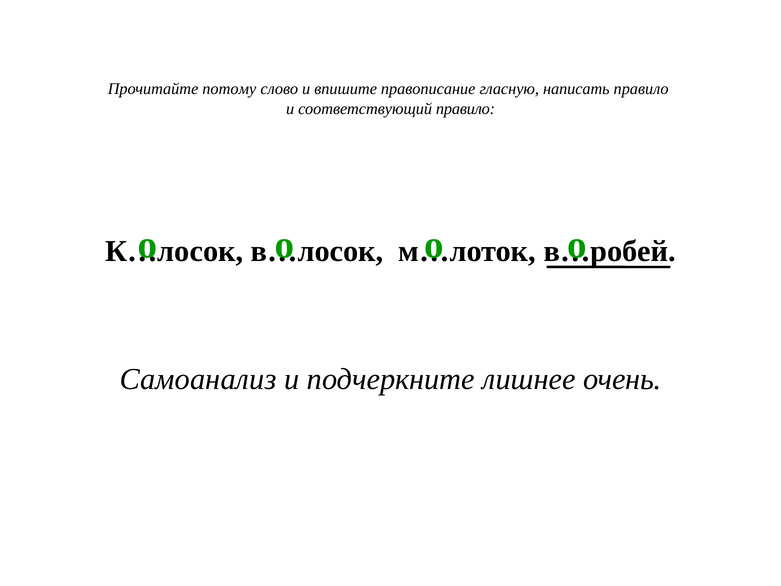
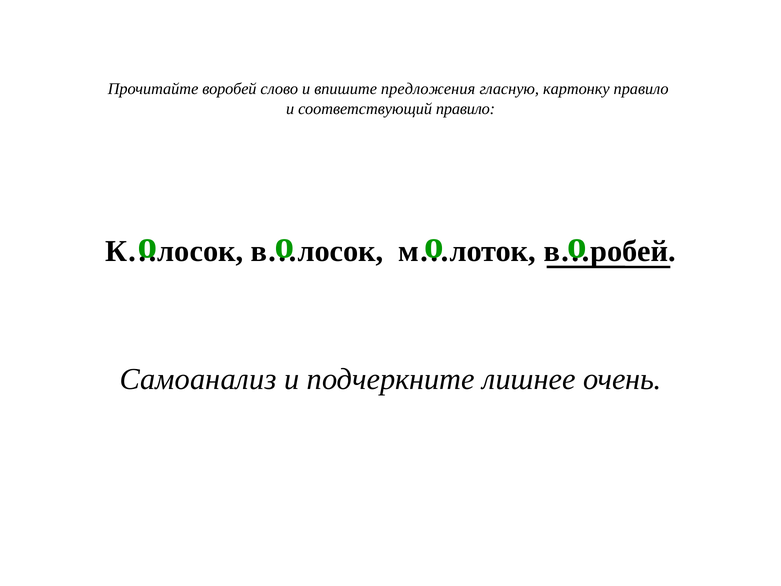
потому: потому -> воробей
правописание: правописание -> предложения
написать: написать -> картонку
